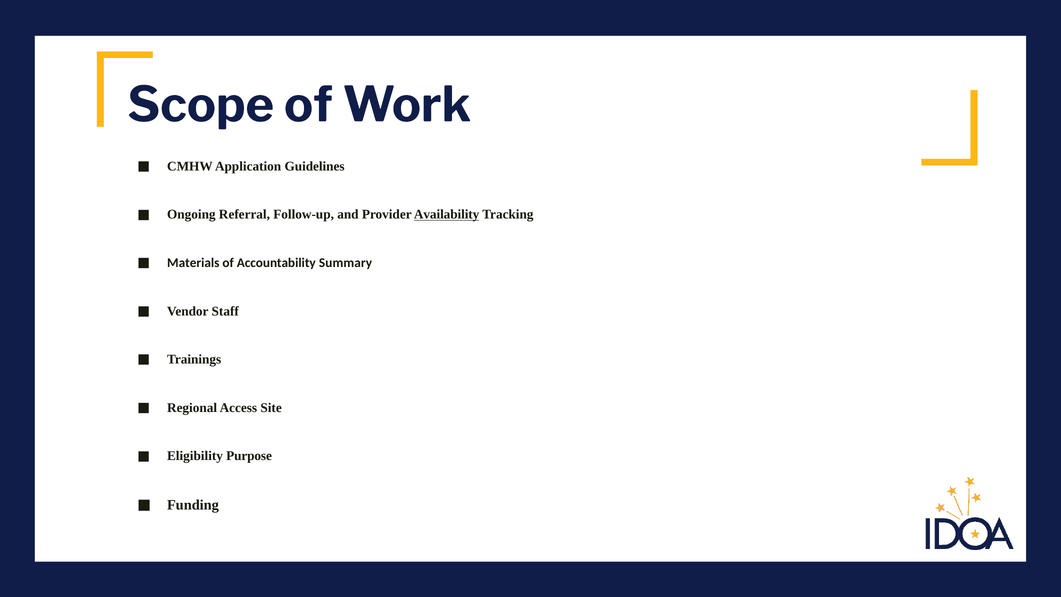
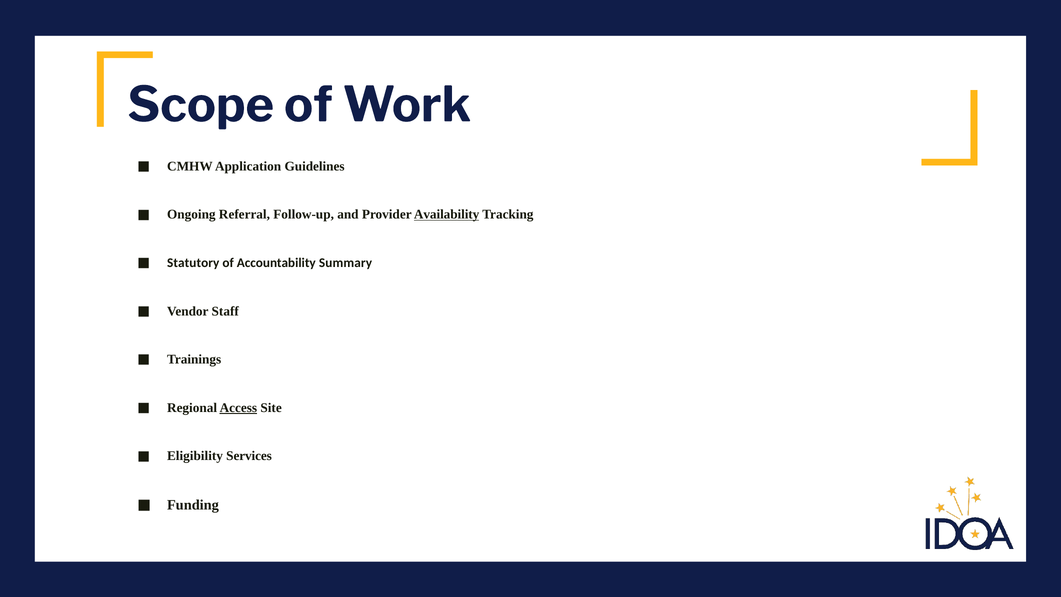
Materials: Materials -> Statutory
Access underline: none -> present
Purpose: Purpose -> Services
